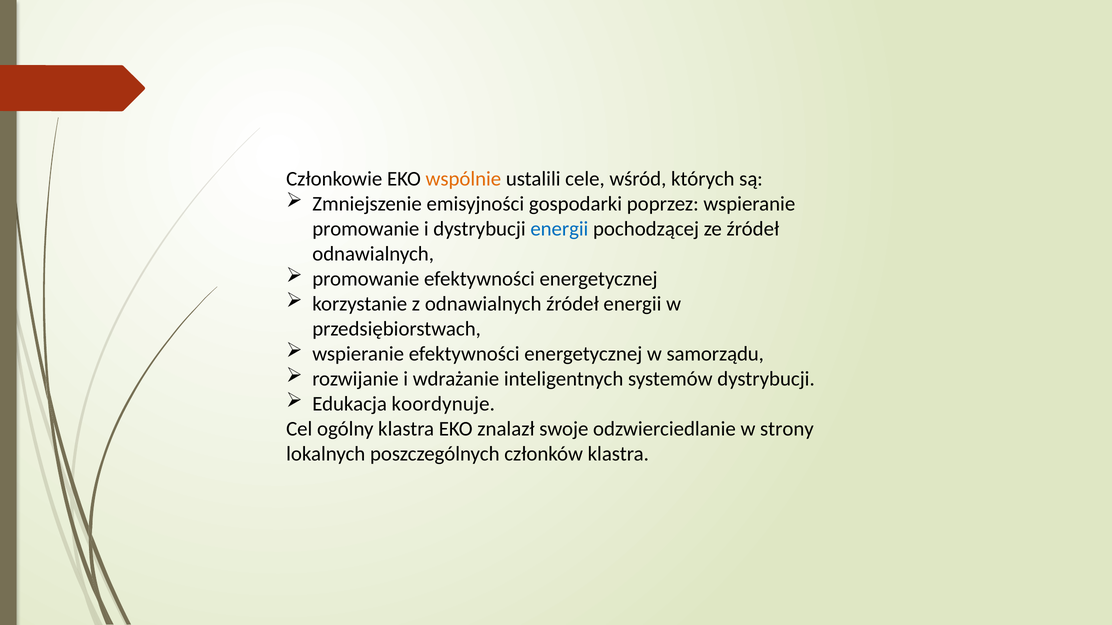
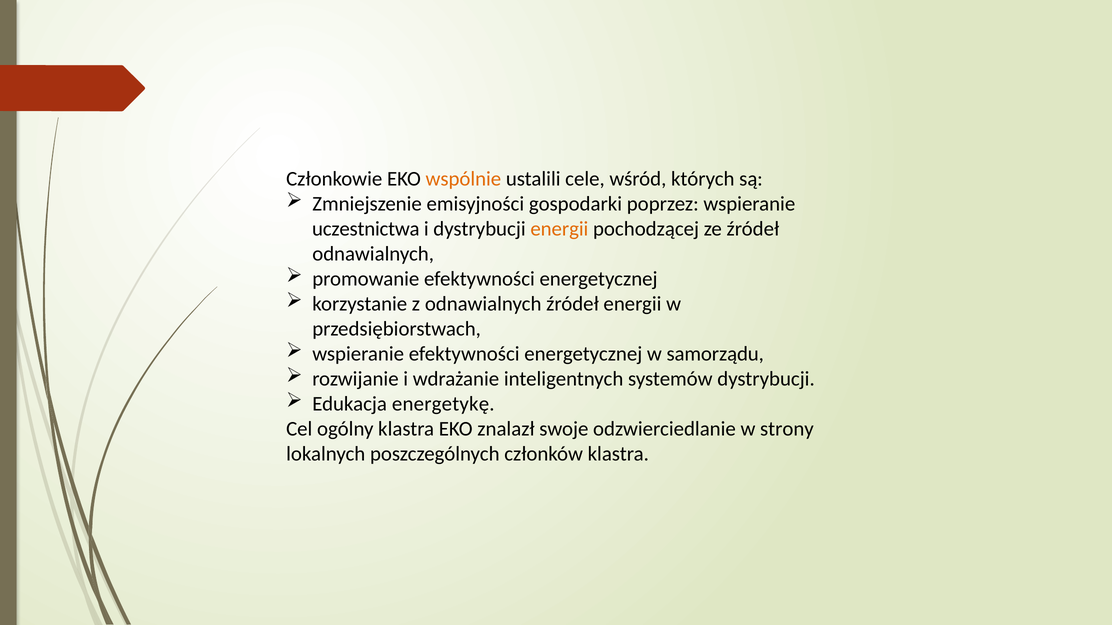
promowanie at (366, 229): promowanie -> uczestnictwa
energii at (559, 229) colour: blue -> orange
koordynuje: koordynuje -> energetykę
